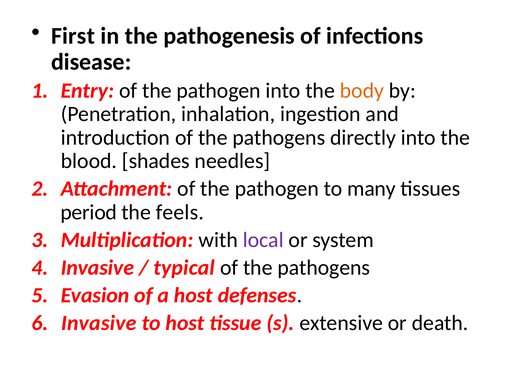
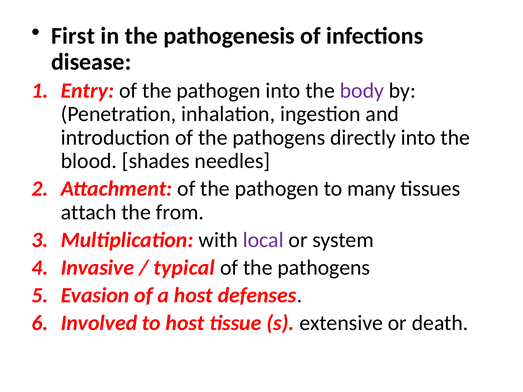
body colour: orange -> purple
period: period -> attach
feels: feels -> from
Invasive at (99, 323): Invasive -> Involved
